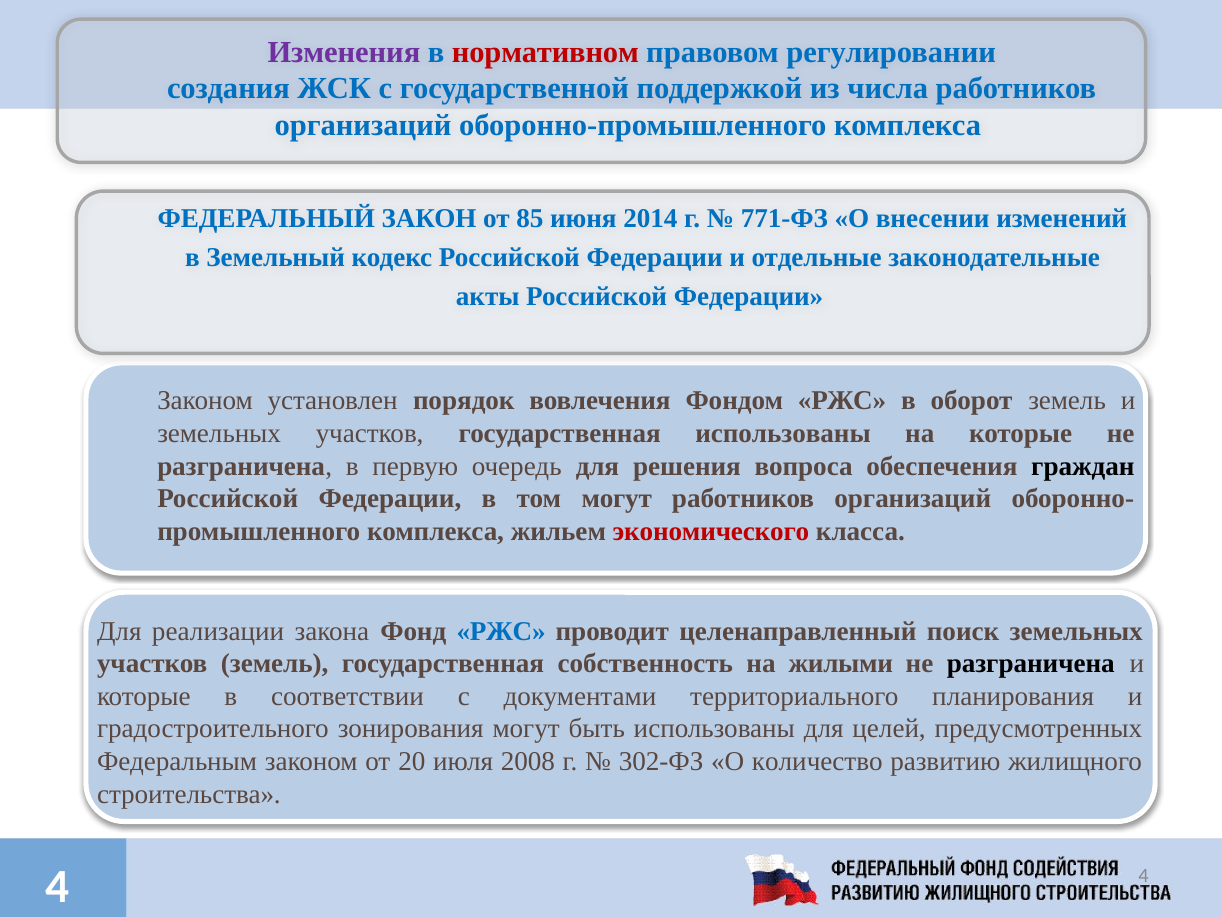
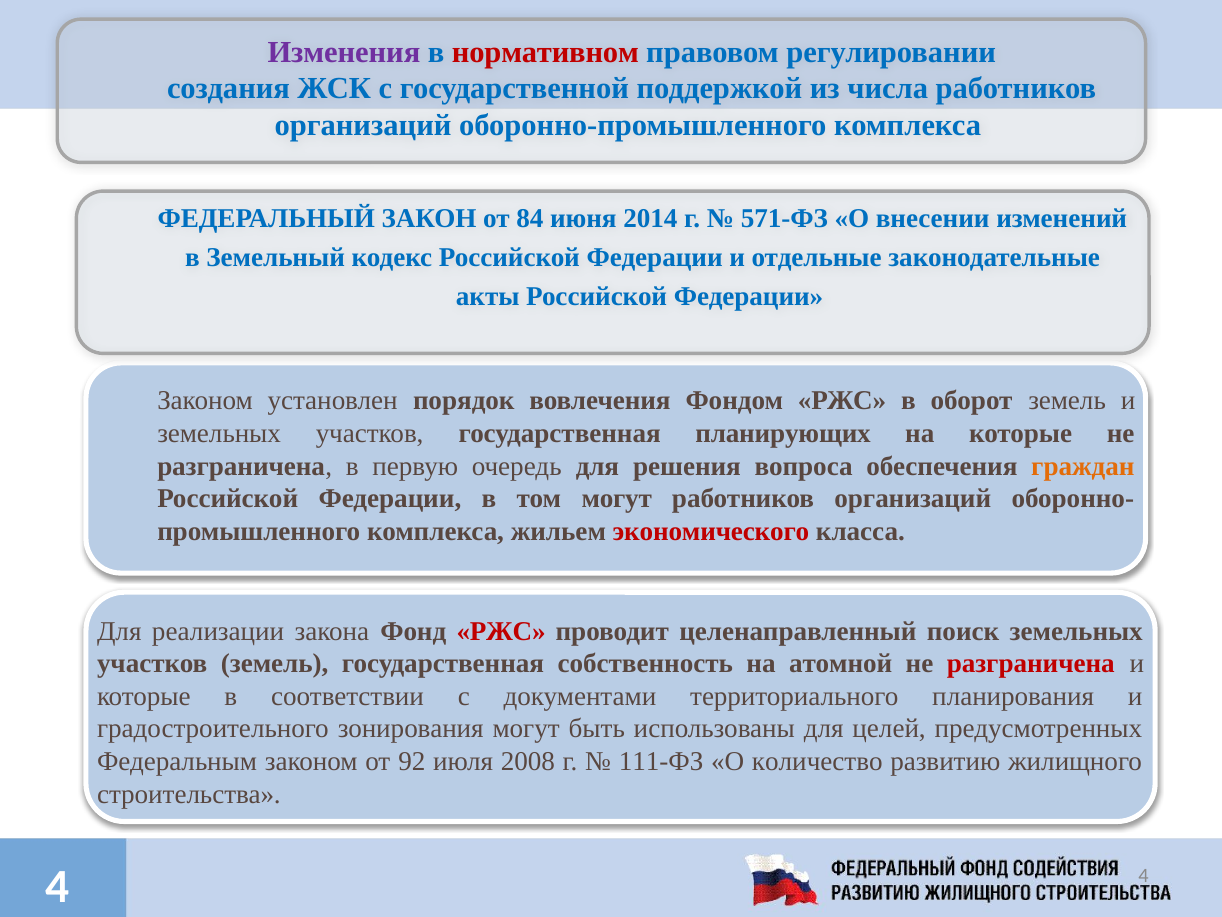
85: 85 -> 84
771-ФЗ: 771-ФЗ -> 571-ФЗ
государственная использованы: использованы -> планирующих
граждан colour: black -> orange
РЖС at (501, 631) colour: blue -> red
жилыми: жилыми -> атомной
разграничена at (1031, 663) colour: black -> red
20: 20 -> 92
302-ФЗ: 302-ФЗ -> 111-ФЗ
